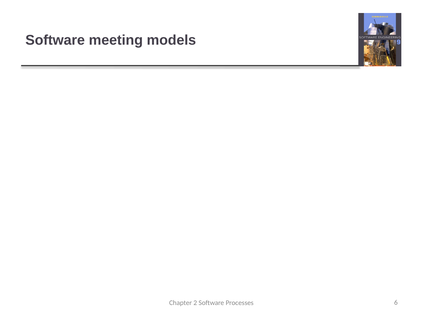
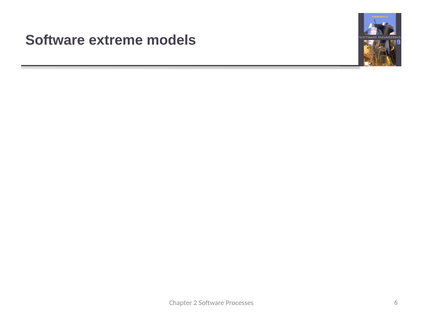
meeting: meeting -> extreme
